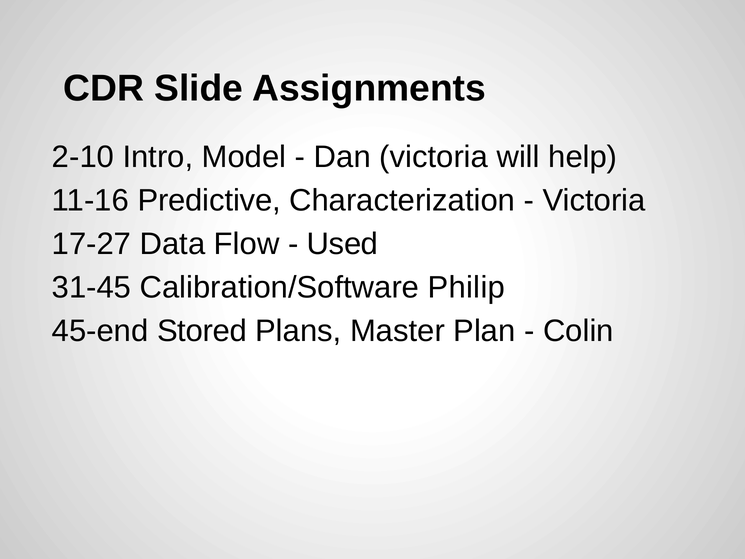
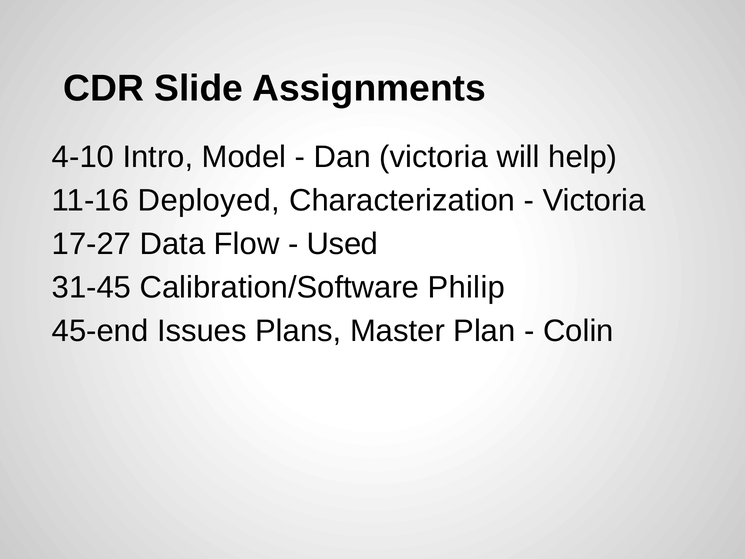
2-10: 2-10 -> 4-10
Predictive: Predictive -> Deployed
Stored: Stored -> Issues
